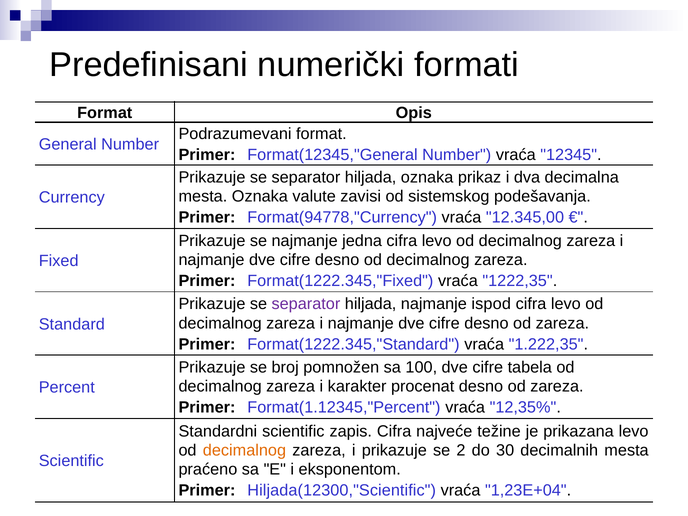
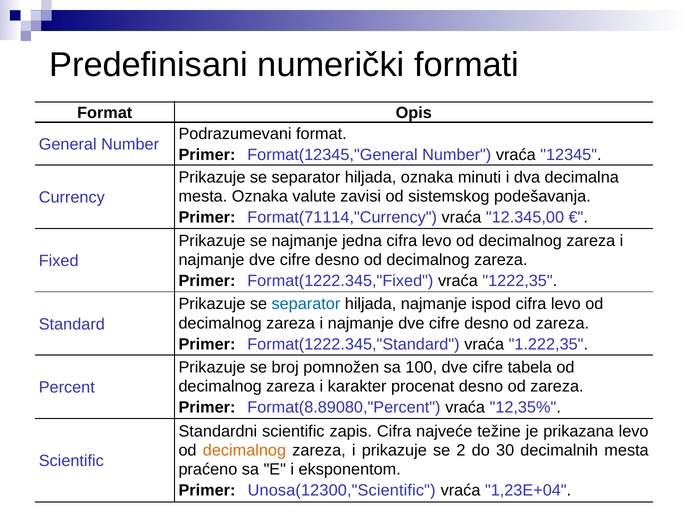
prikaz: prikaz -> minuti
Format(94778,"Currency: Format(94778,"Currency -> Format(71114,"Currency
separator at (306, 304) colour: purple -> blue
Format(1.12345,"Percent: Format(1.12345,"Percent -> Format(8.89080,"Percent
Hiljada(12300,"Scientific: Hiljada(12300,"Scientific -> Unosa(12300,"Scientific
